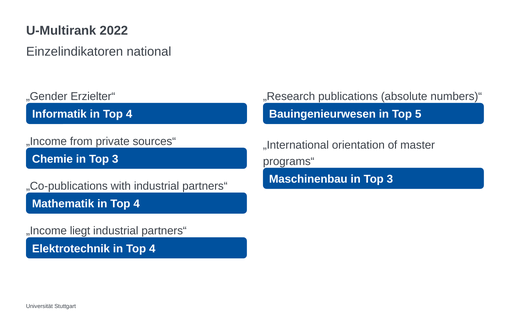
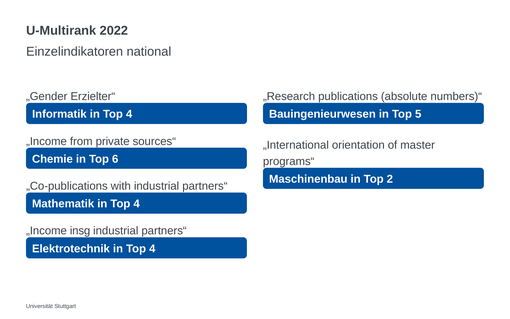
Chemie in Top 3: 3 -> 6
Maschinenbau in Top 3: 3 -> 2
liegt: liegt -> insg
